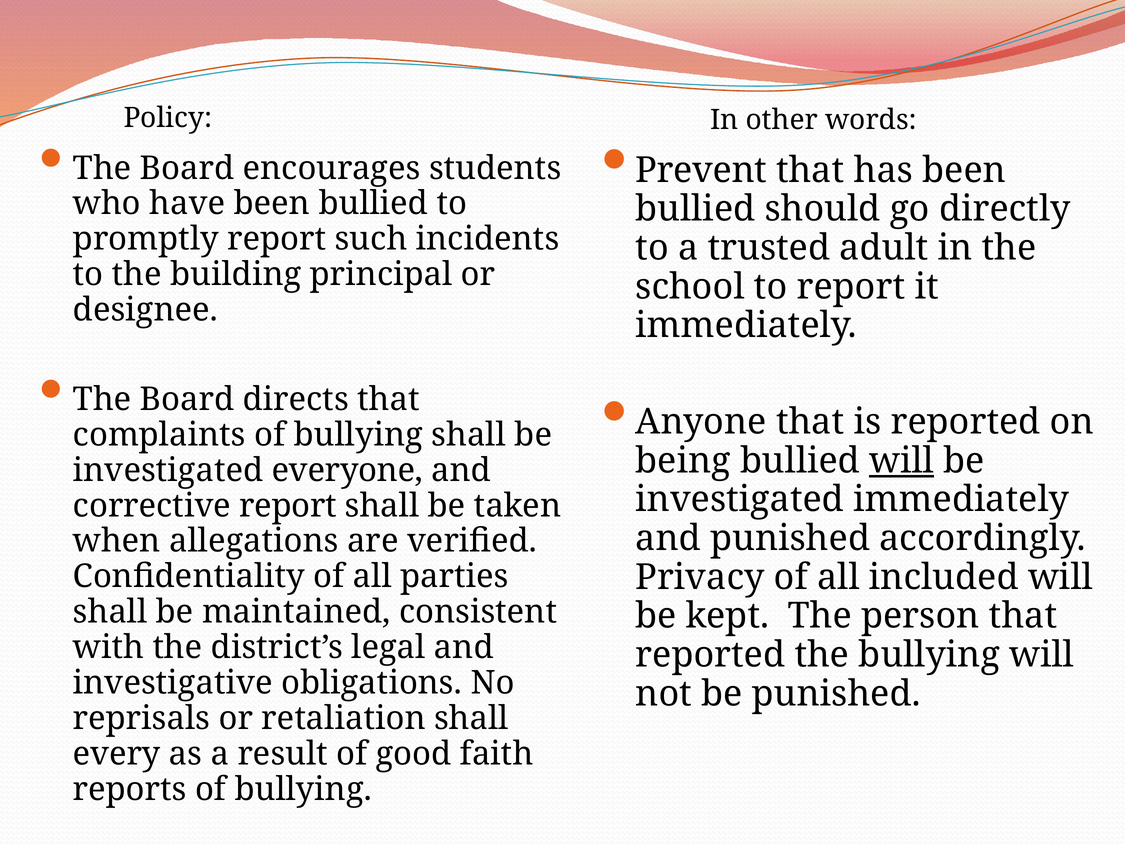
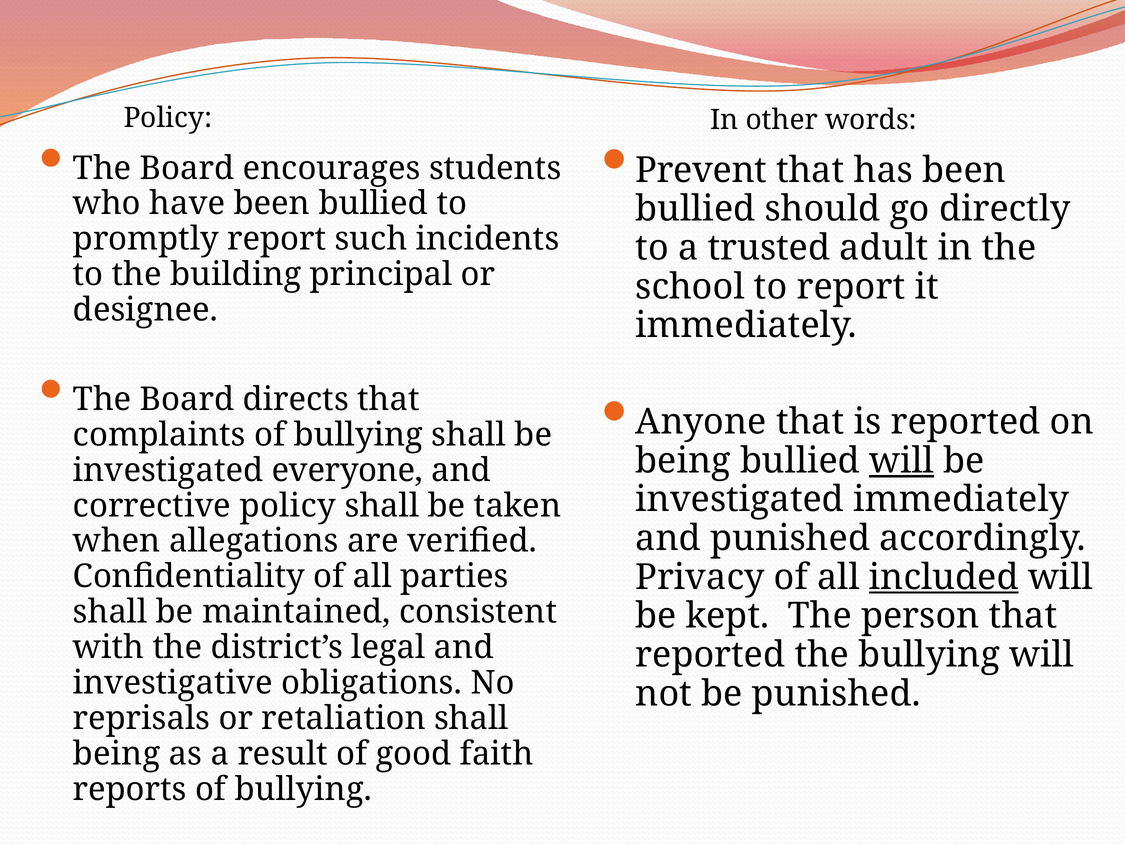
corrective report: report -> policy
included underline: none -> present
every at (117, 754): every -> being
